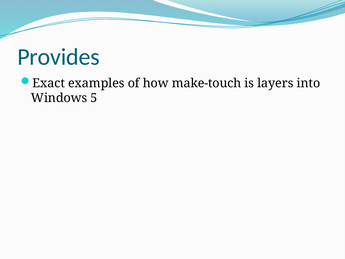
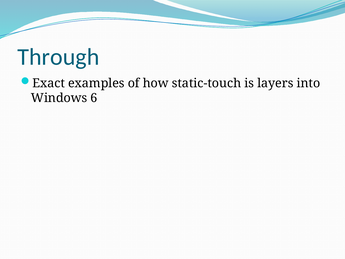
Provides: Provides -> Through
make-touch: make-touch -> static-touch
5: 5 -> 6
